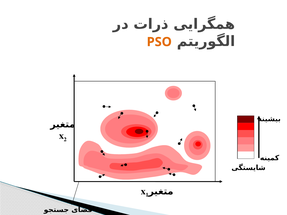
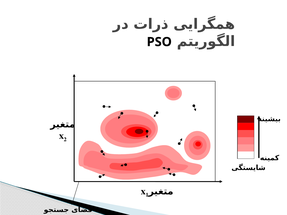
PSO colour: orange -> black
